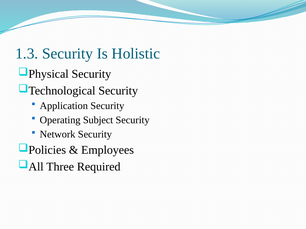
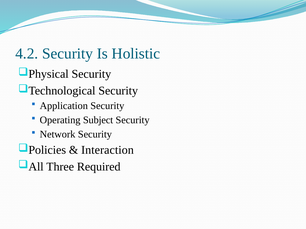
1.3: 1.3 -> 4.2
Employees: Employees -> Interaction
